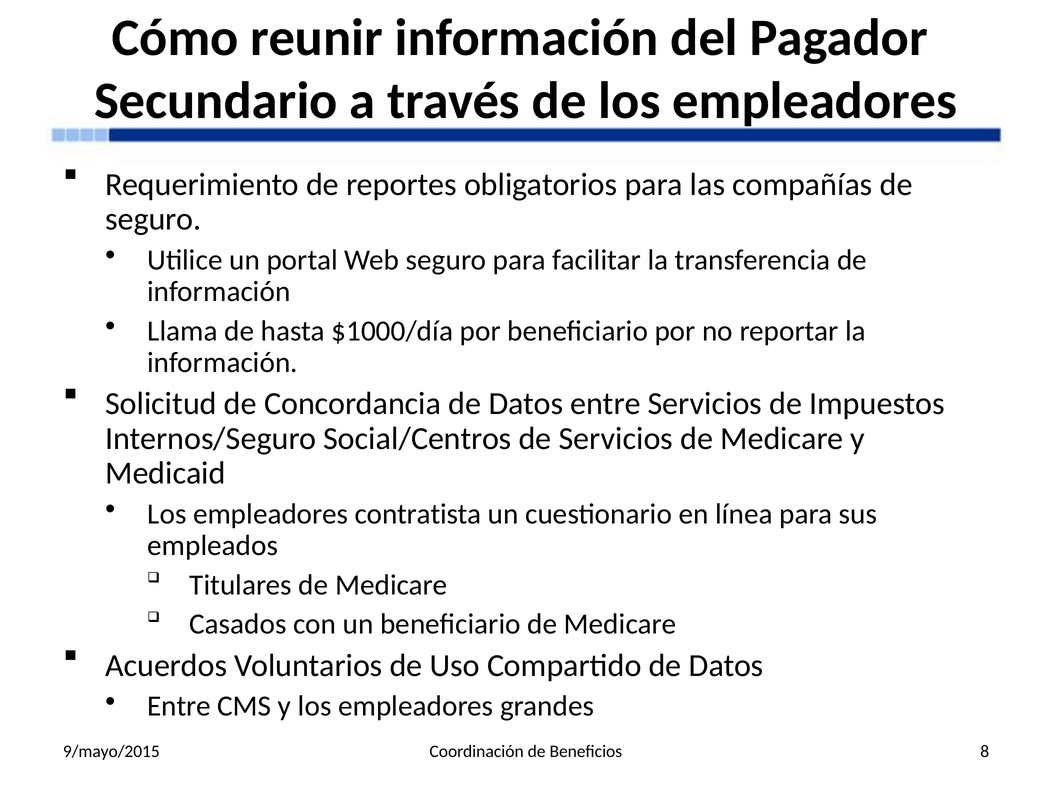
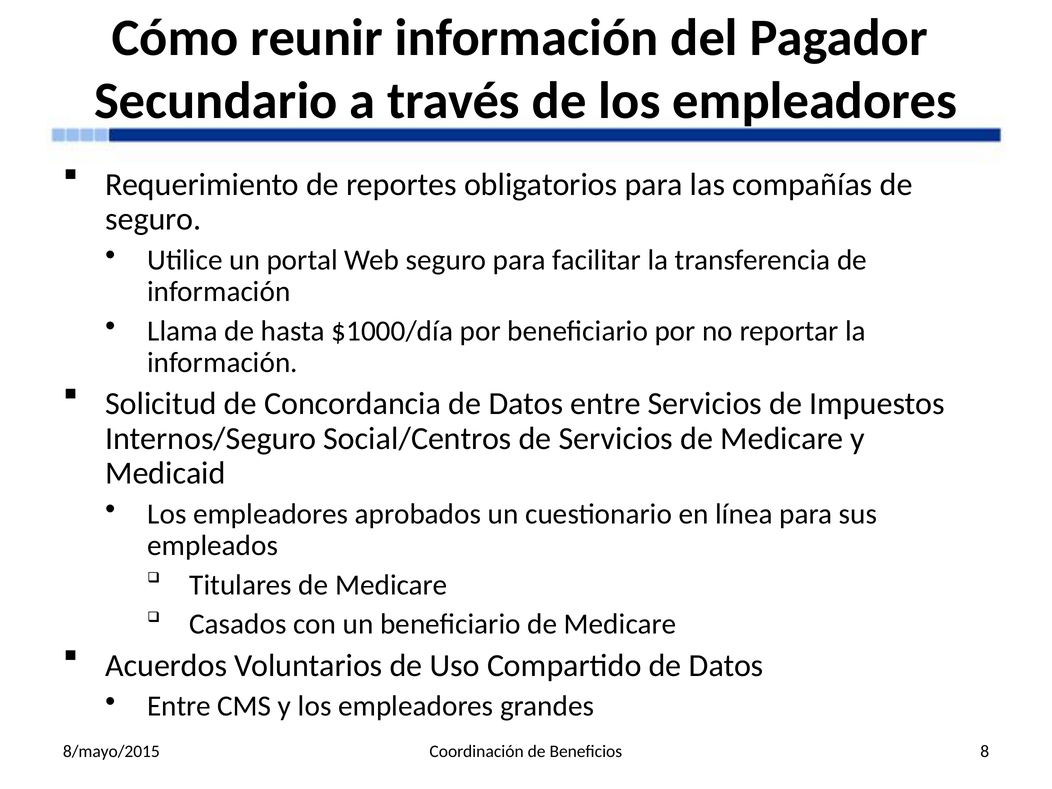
contratista: contratista -> aprobados
9/mayo/2015: 9/mayo/2015 -> 8/mayo/2015
